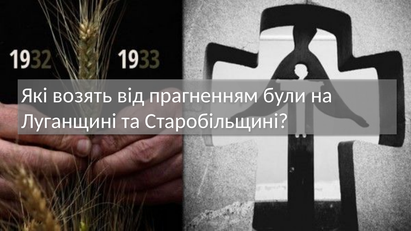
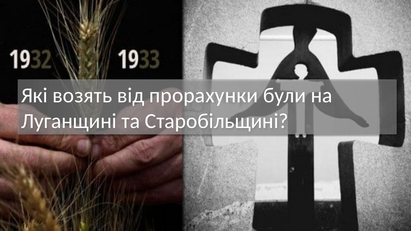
прагненням: прагненням -> прорахунки
